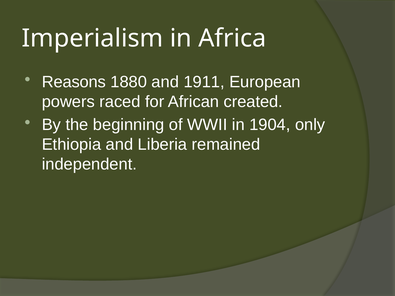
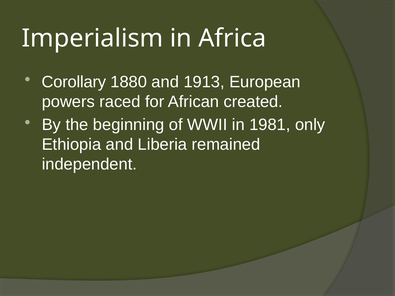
Reasons: Reasons -> Corollary
1911: 1911 -> 1913
1904: 1904 -> 1981
